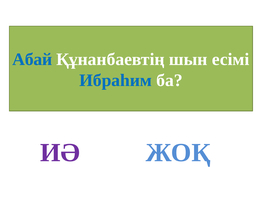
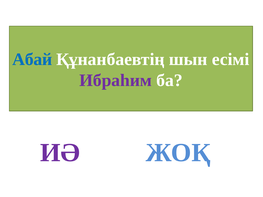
Ибраһим colour: blue -> purple
